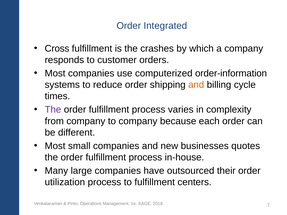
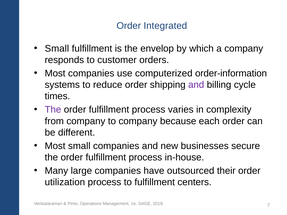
Cross at (57, 49): Cross -> Small
crashes: crashes -> envelop
and at (196, 85) colour: orange -> purple
quotes: quotes -> secure
